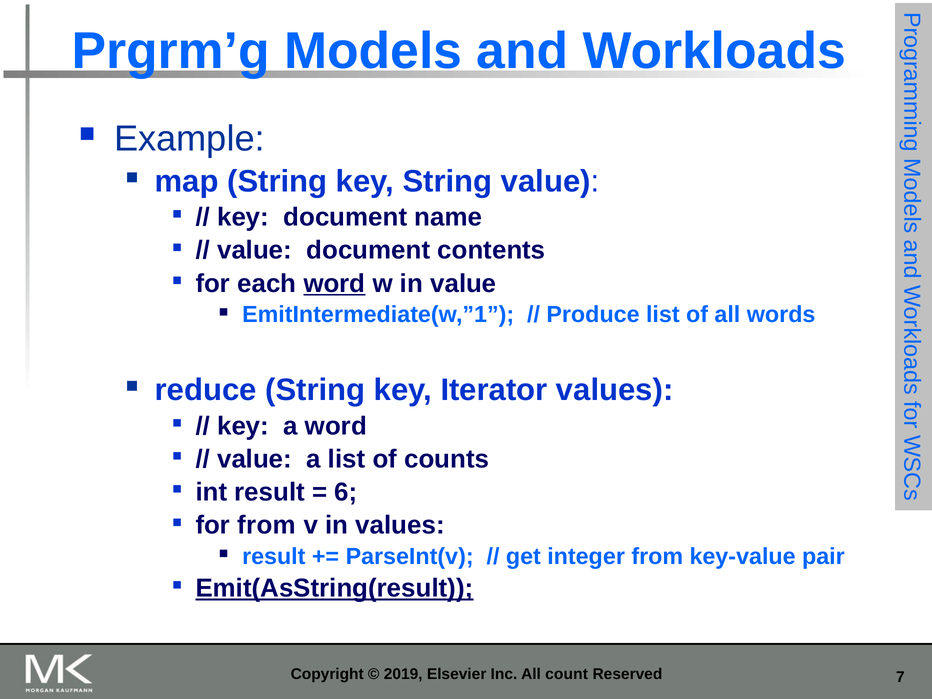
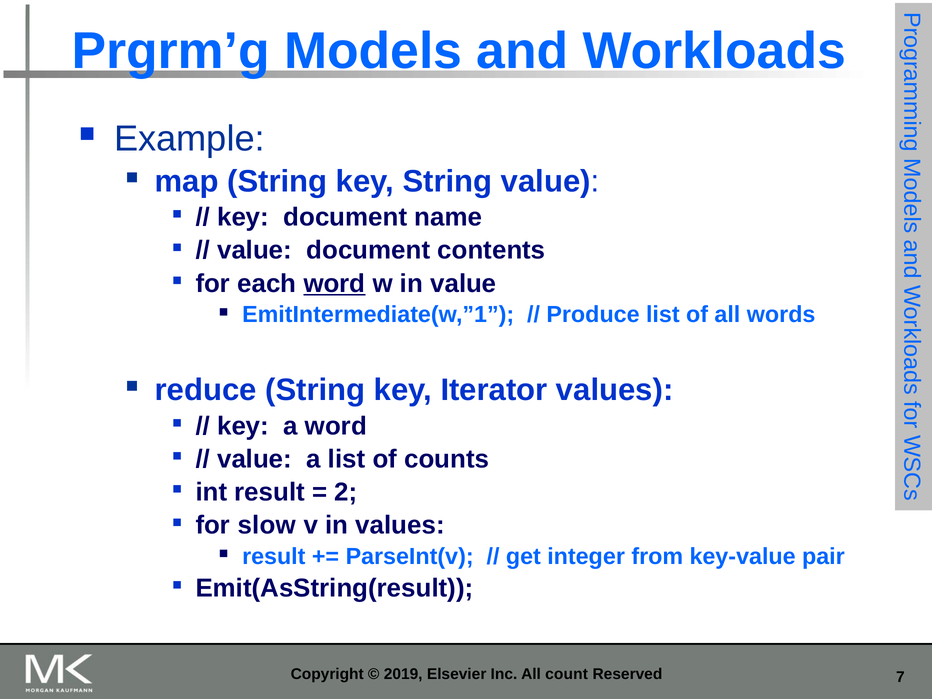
6: 6 -> 2
for from: from -> slow
Emit(AsString(result underline: present -> none
